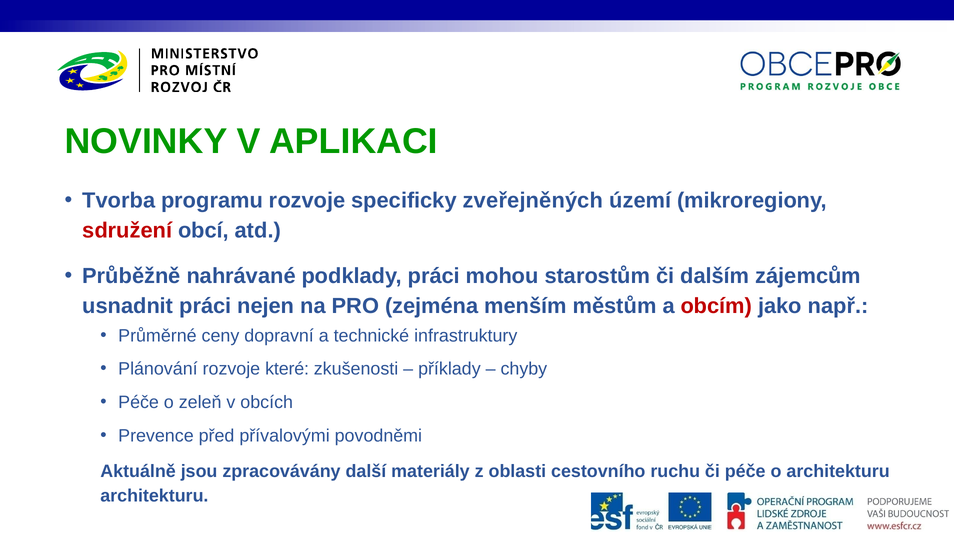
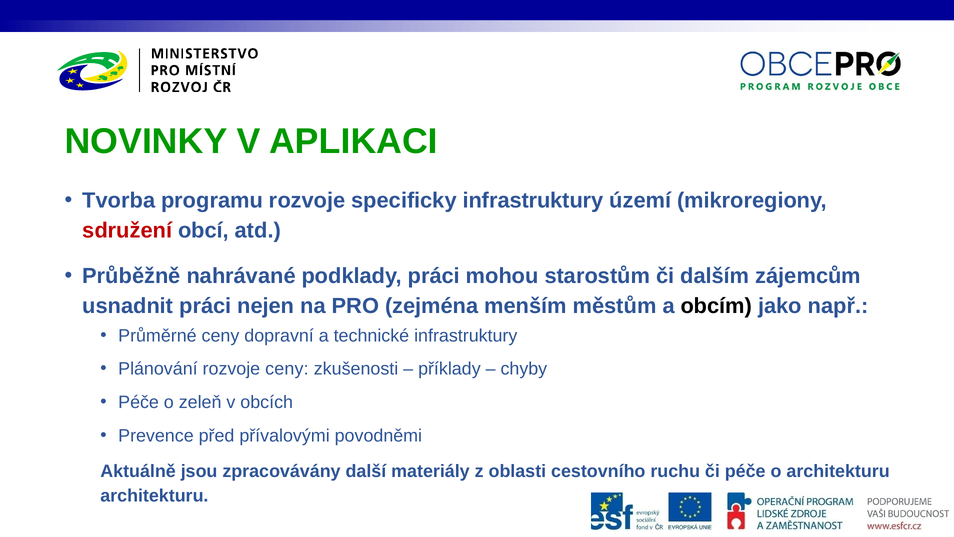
specificky zveřejněných: zveřejněných -> infrastruktury
obcím colour: red -> black
rozvoje které: které -> ceny
